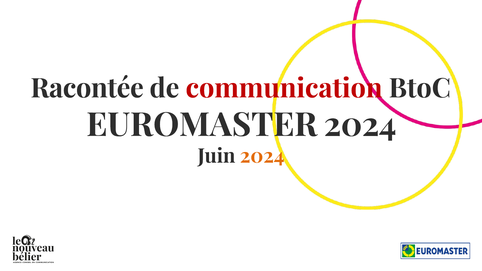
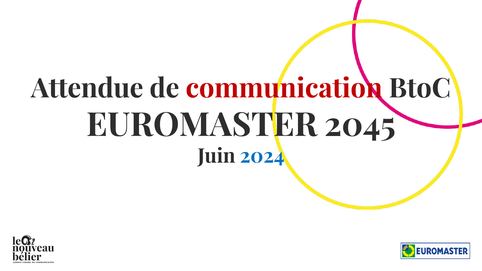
Racontée: Racontée -> Attendue
EUROMASTER 2024: 2024 -> 2045
2024 at (262, 156) colour: orange -> blue
